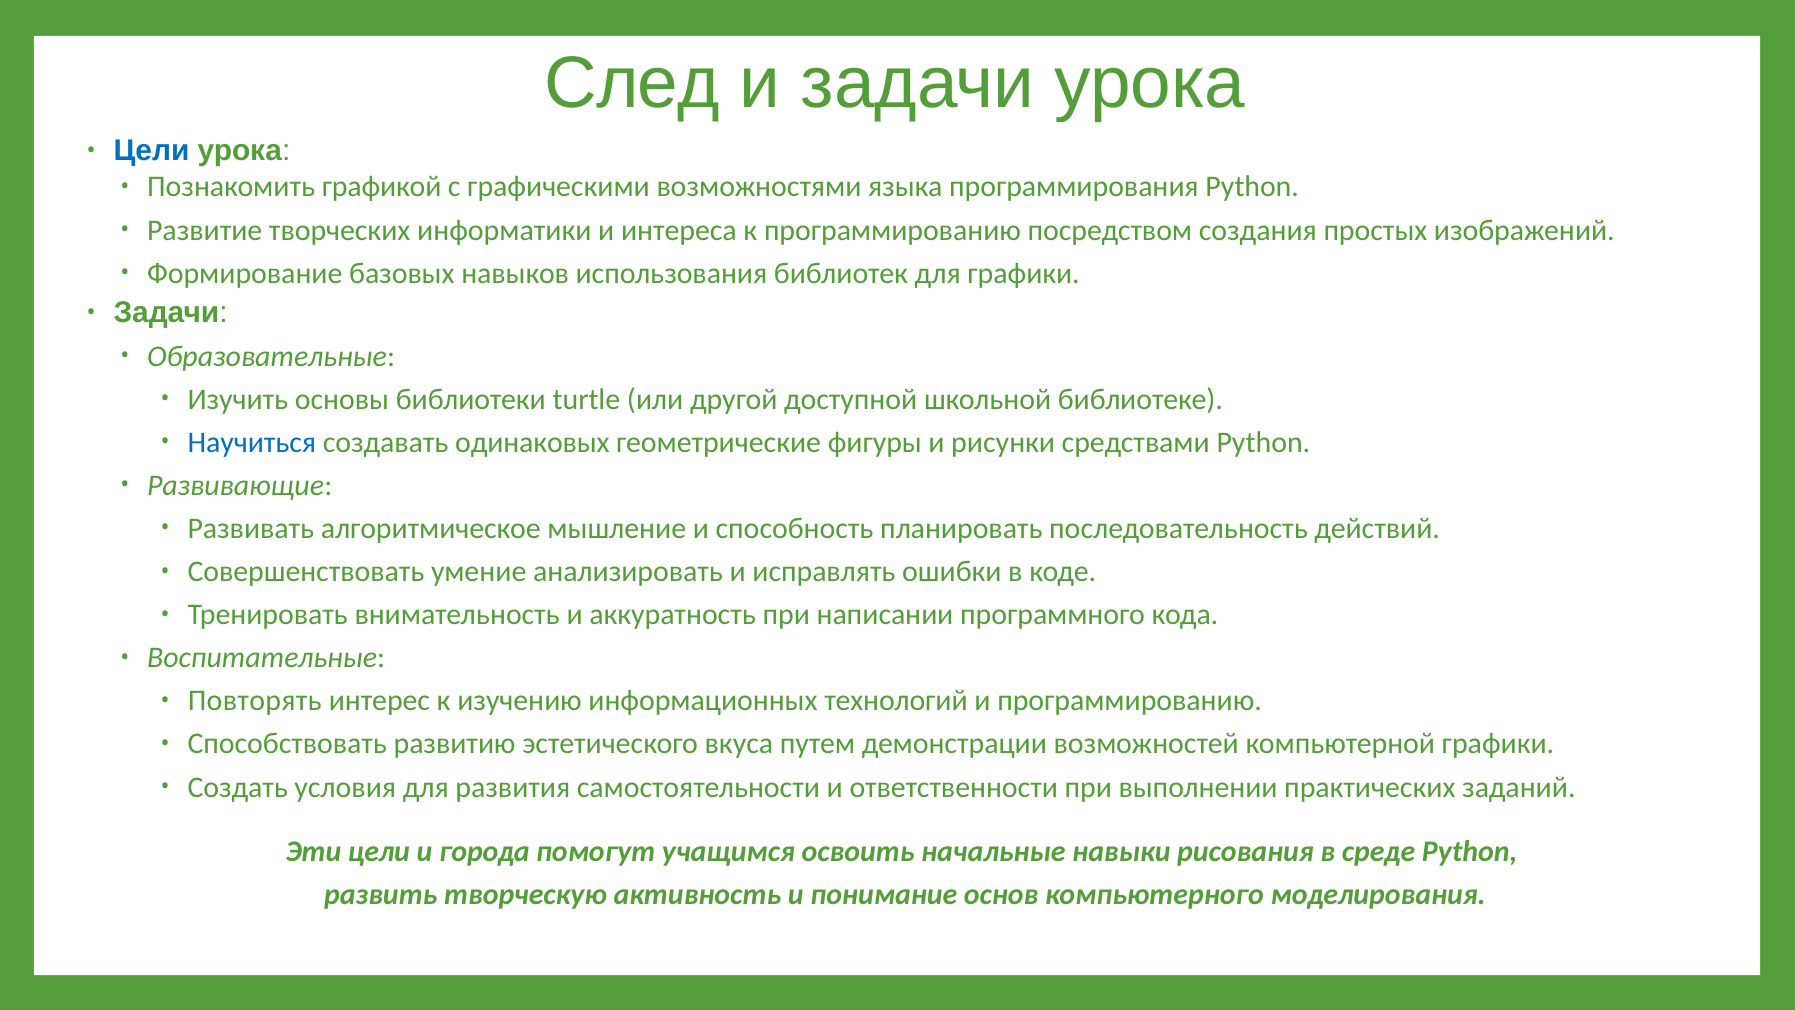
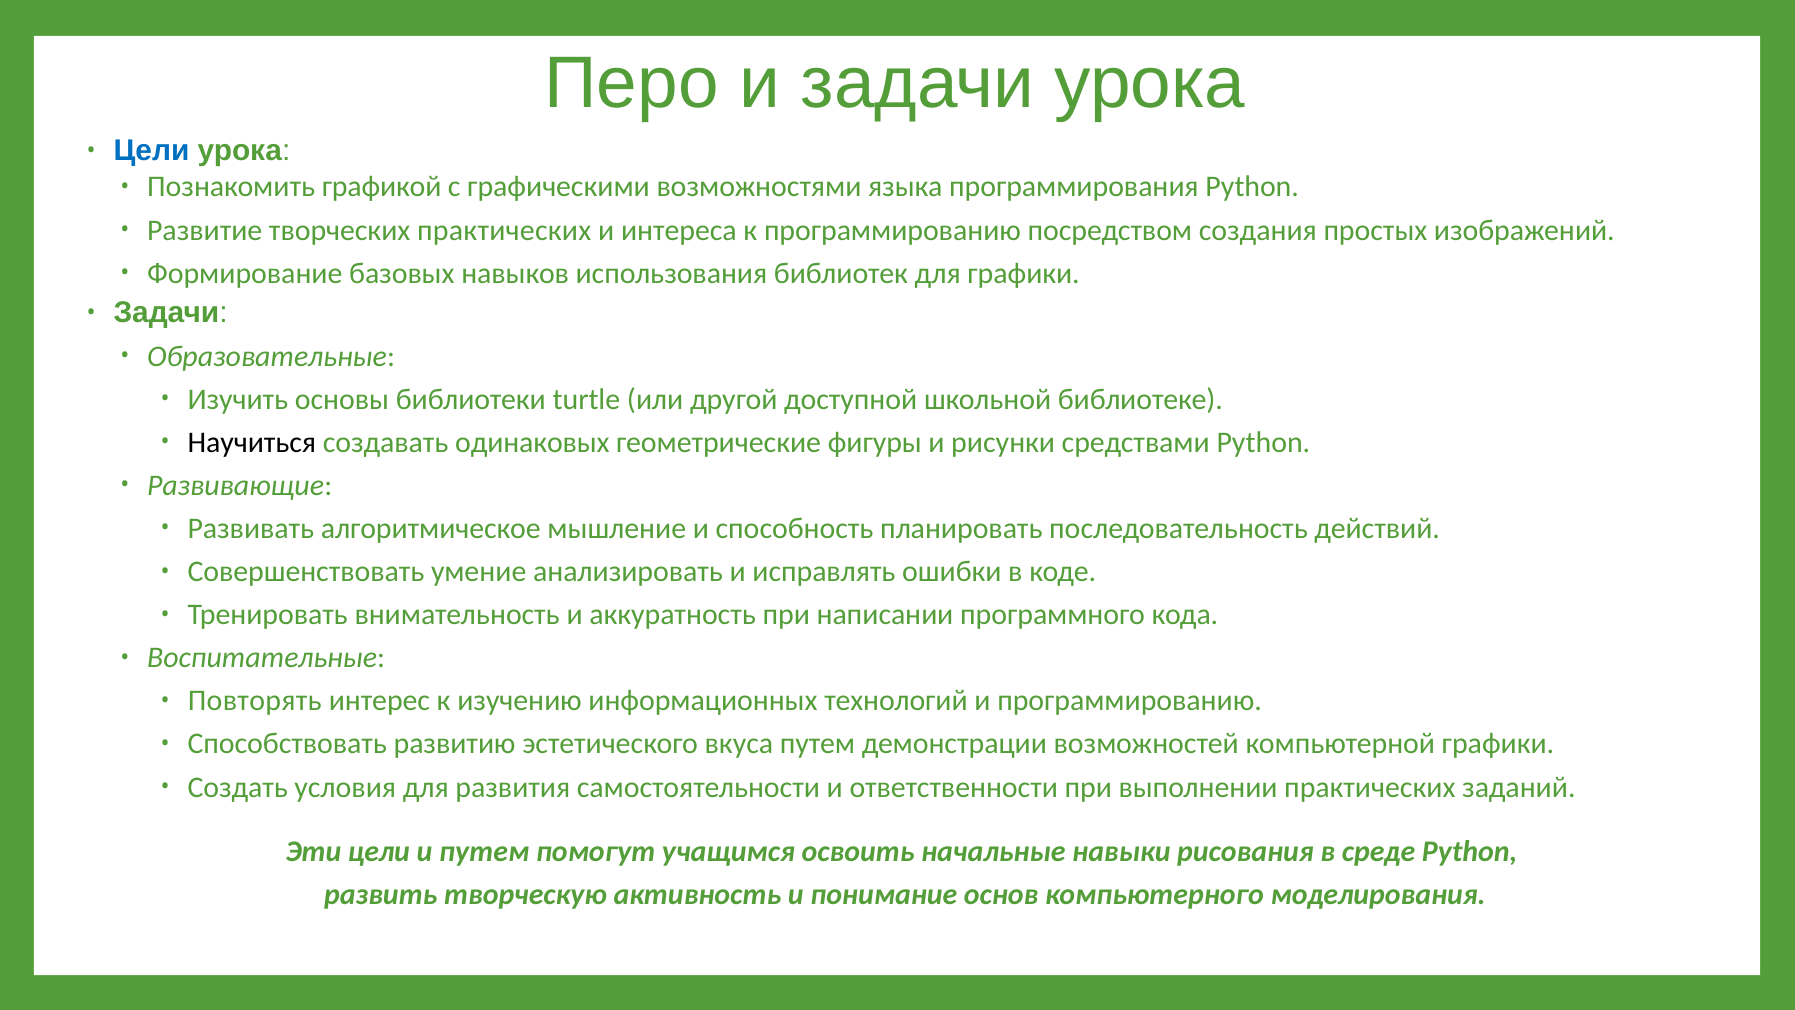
След: След -> Перо
творческих информатики: информатики -> практических
Научиться colour: blue -> black
и города: города -> путем
